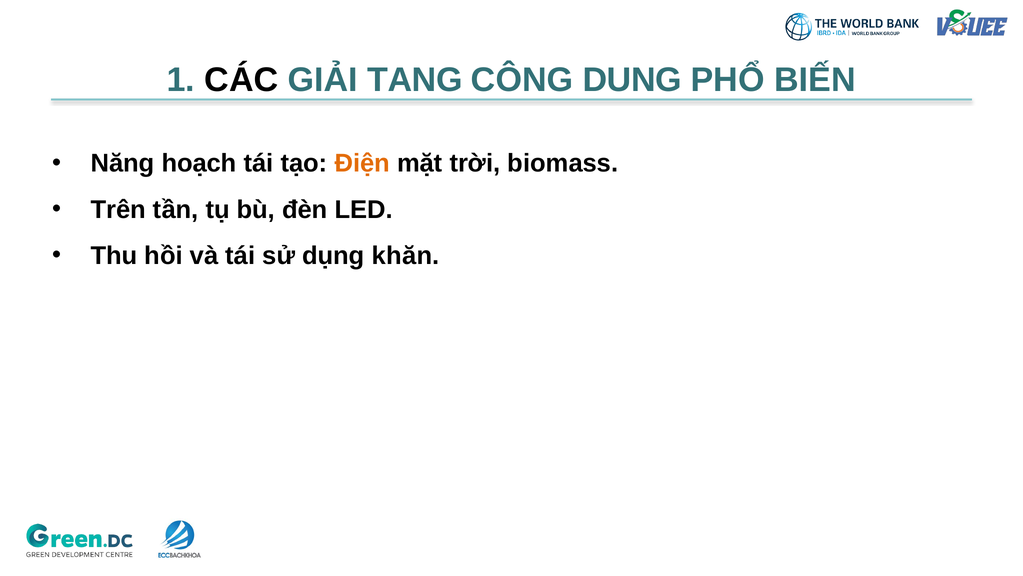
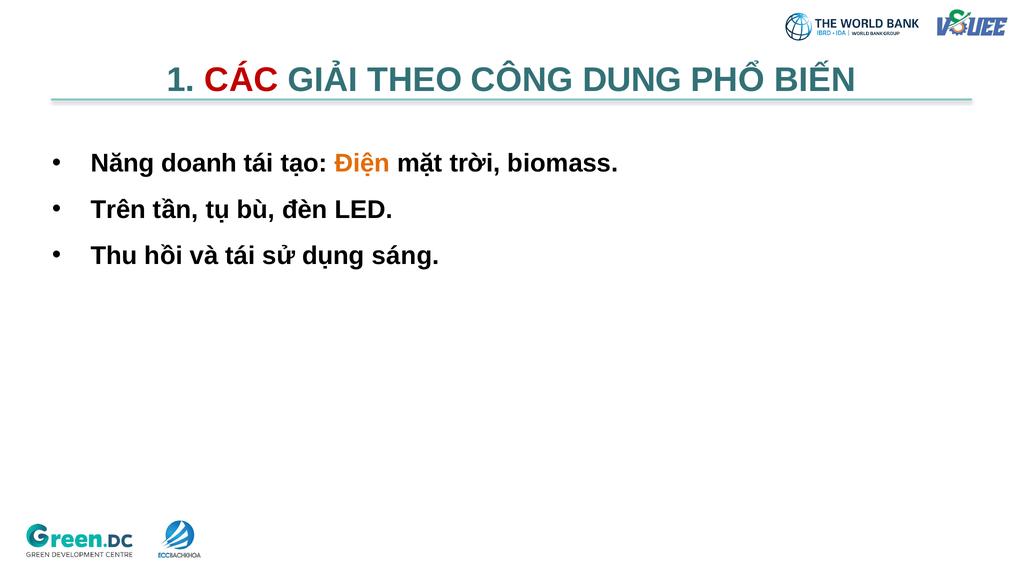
CÁC colour: black -> red
TANG: TANG -> THEO
hoạch: hoạch -> doanh
khăn: khăn -> sáng
